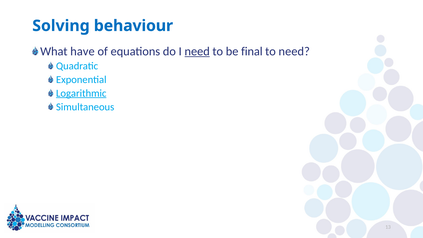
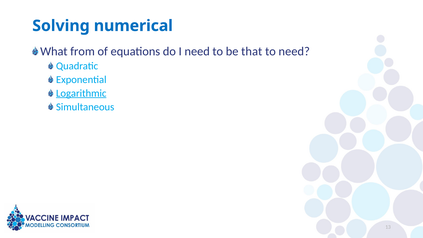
behaviour: behaviour -> numerical
have: have -> from
need at (197, 51) underline: present -> none
final: final -> that
